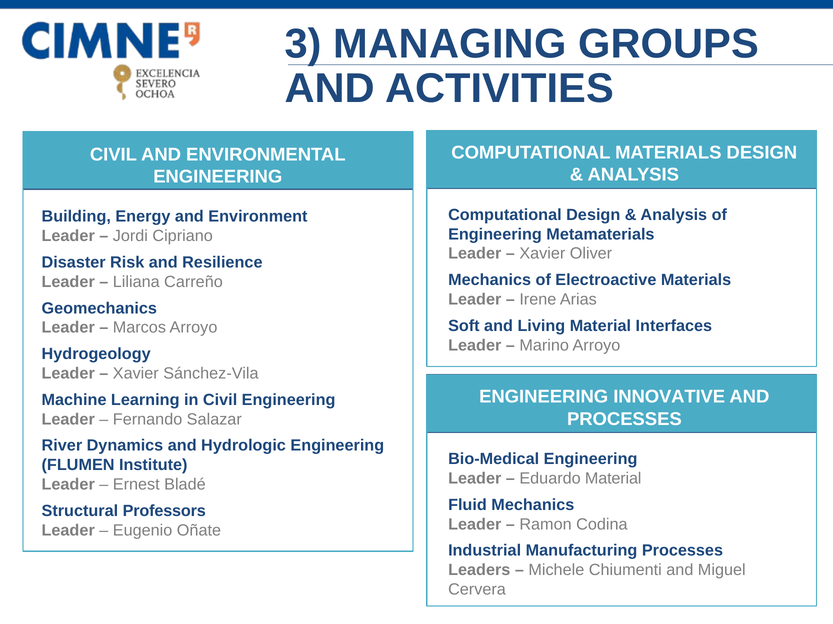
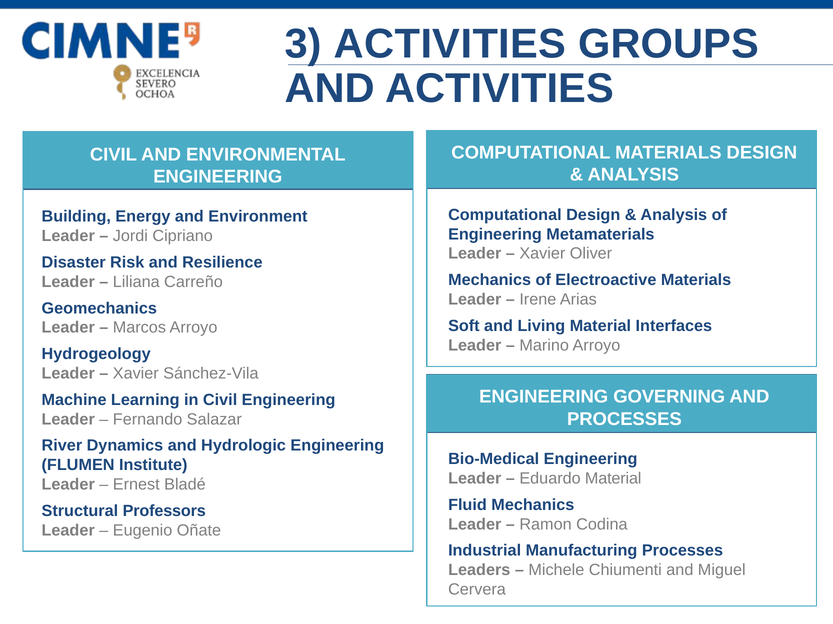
3 MANAGING: MANAGING -> ACTIVITIES
INNOVATIVE: INNOVATIVE -> GOVERNING
